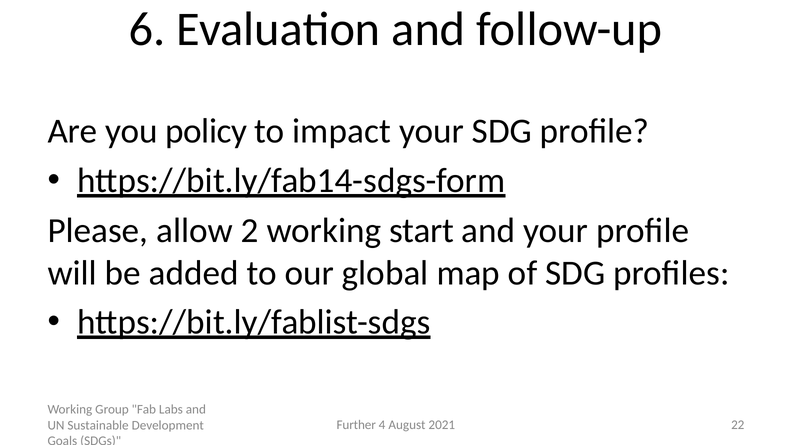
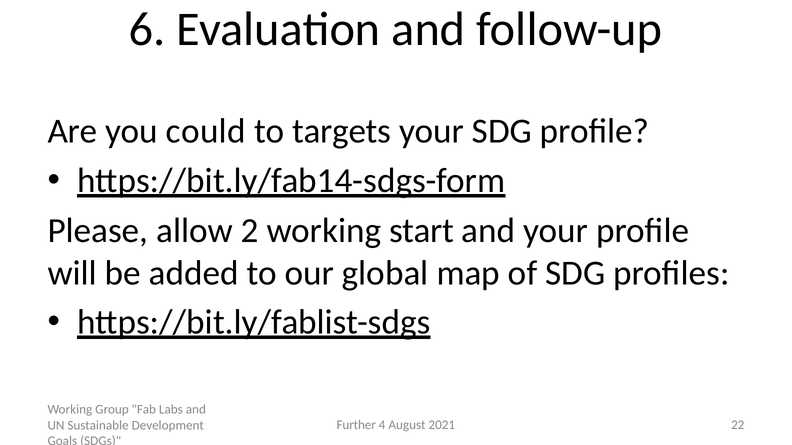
policy: policy -> could
impact: impact -> targets
